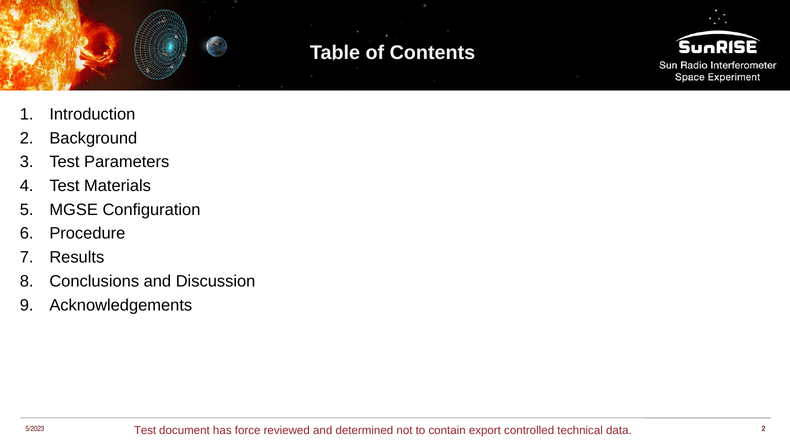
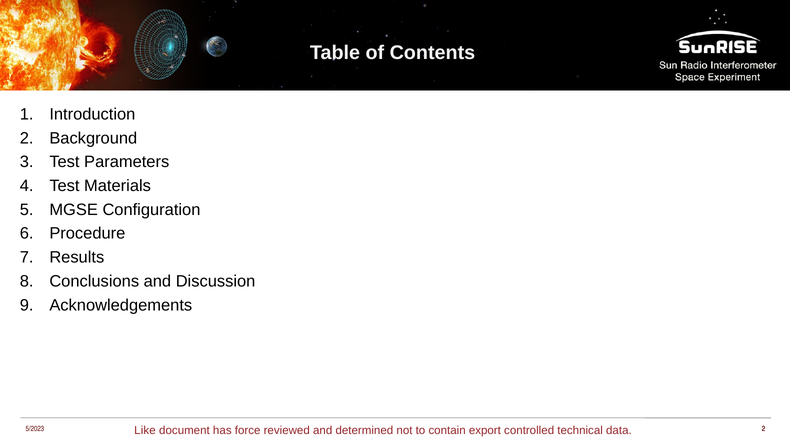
Test at (145, 431): Test -> Like
